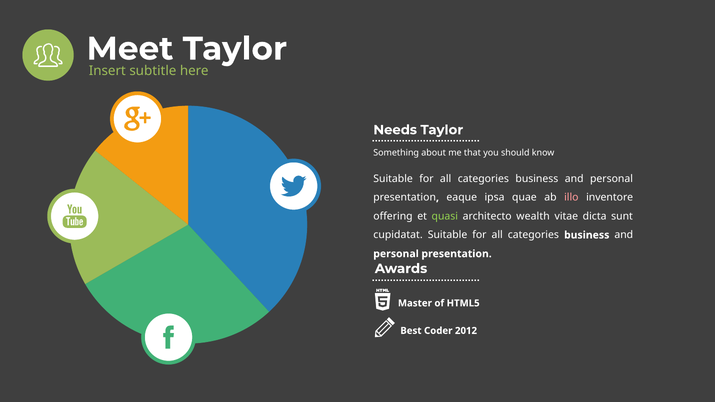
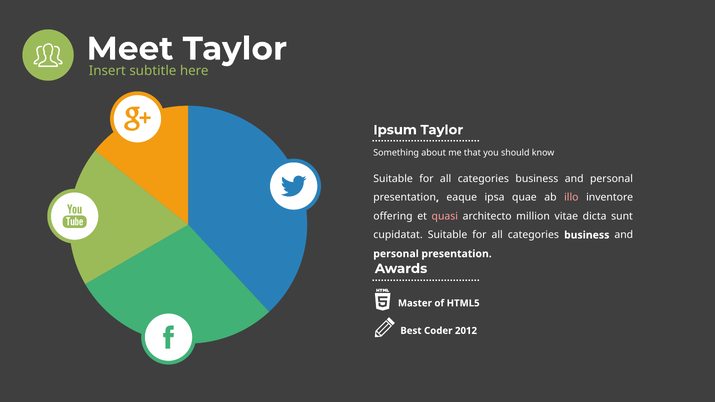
Needs: Needs -> Ipsum
quasi colour: light green -> pink
wealth: wealth -> million
